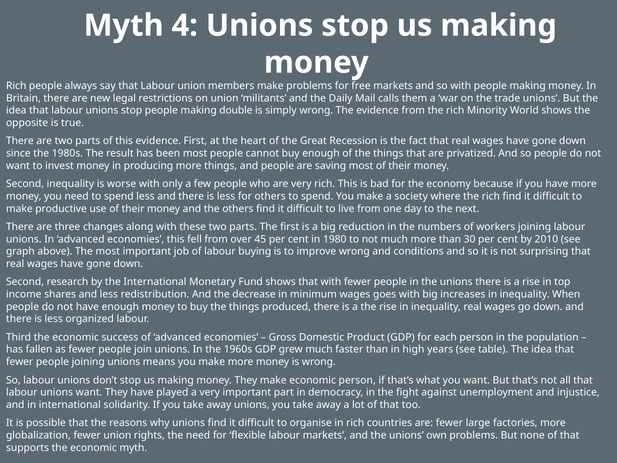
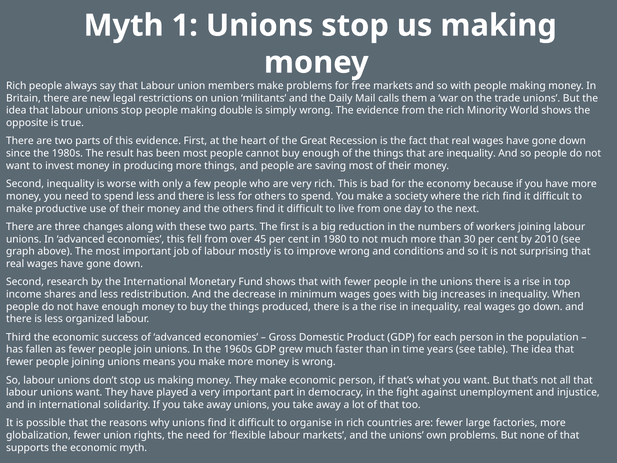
4: 4 -> 1
are privatized: privatized -> inequality
buying: buying -> mostly
high: high -> time
